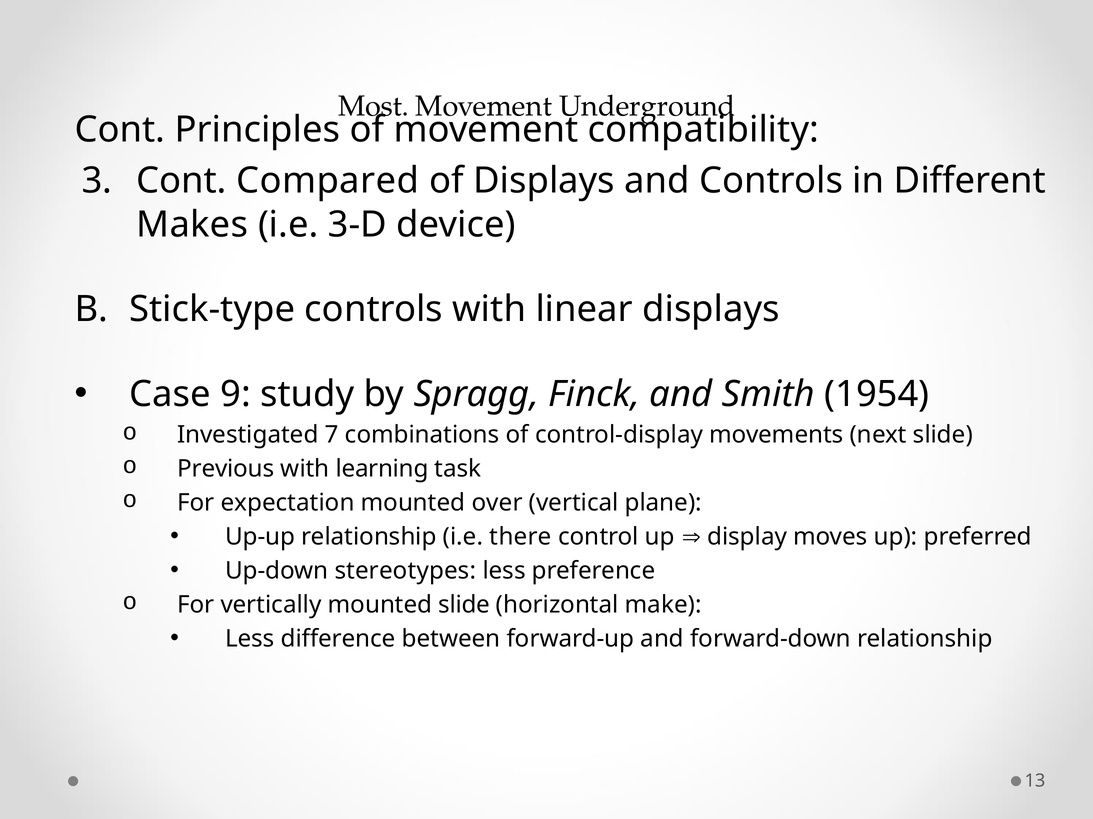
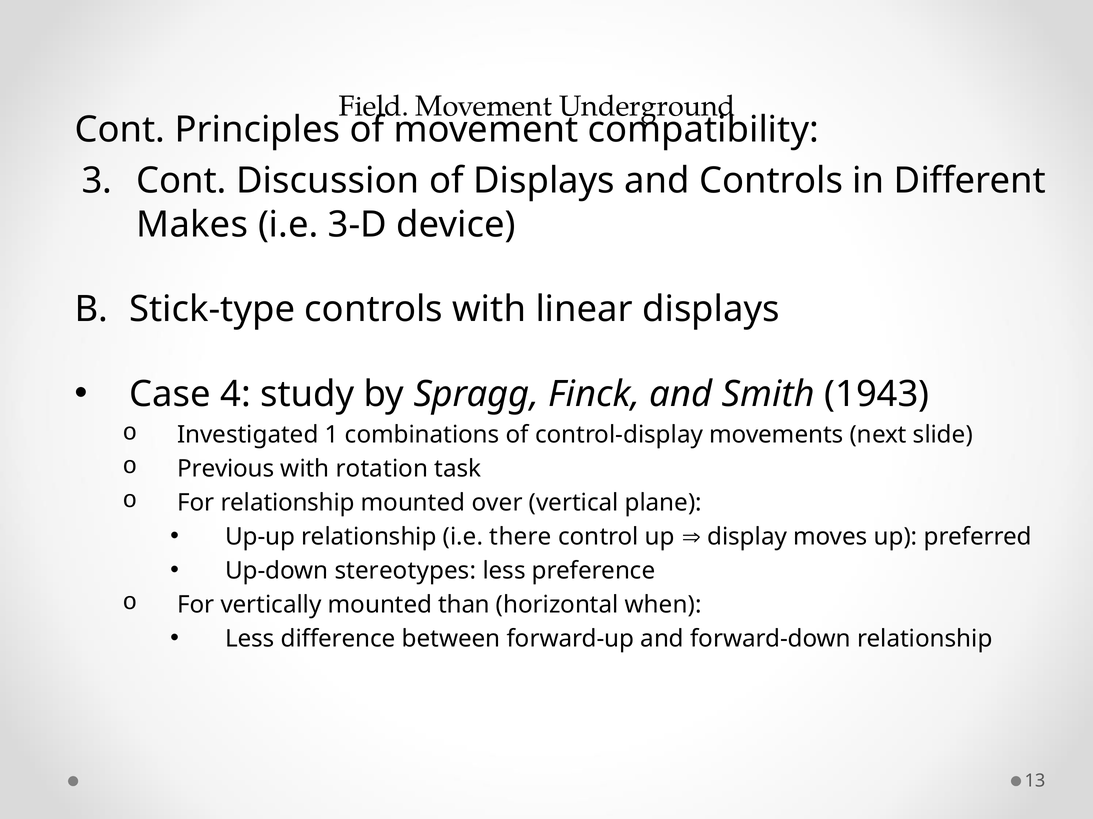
Most: Most -> Field
Compared: Compared -> Discussion
9: 9 -> 4
1954: 1954 -> 1943
7: 7 -> 1
learning: learning -> rotation
For expectation: expectation -> relationship
mounted slide: slide -> than
make: make -> when
